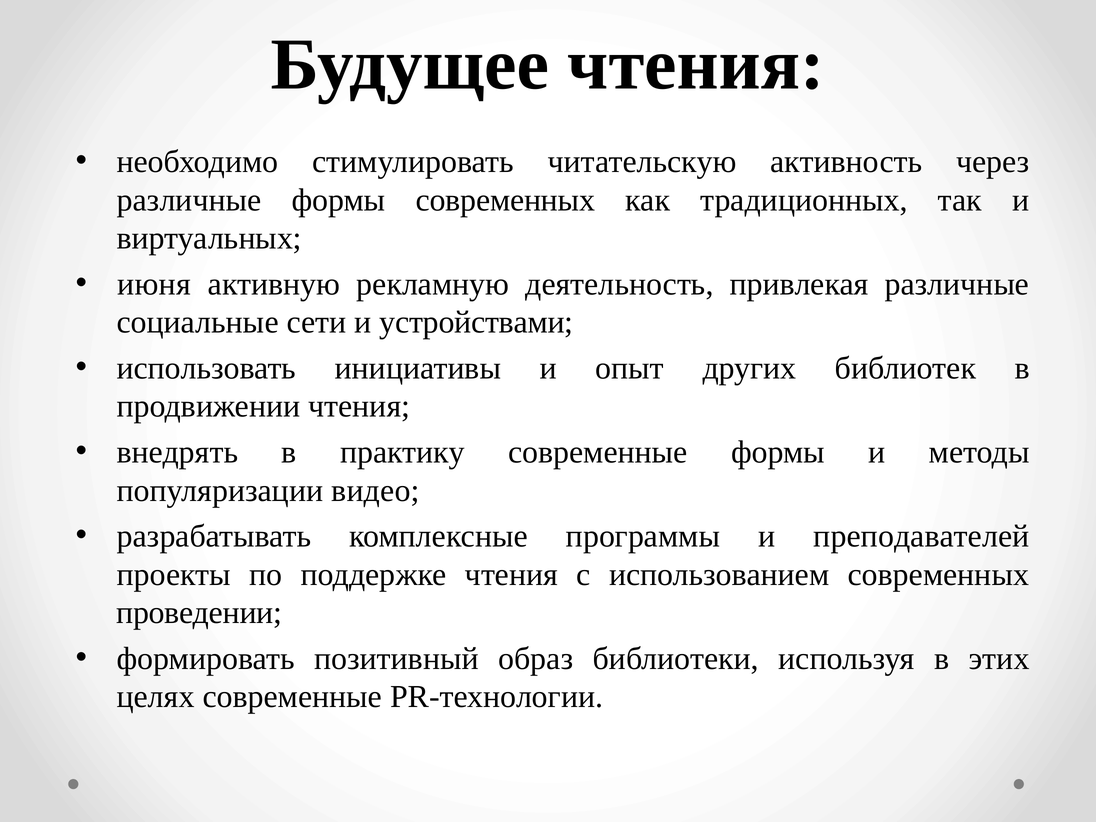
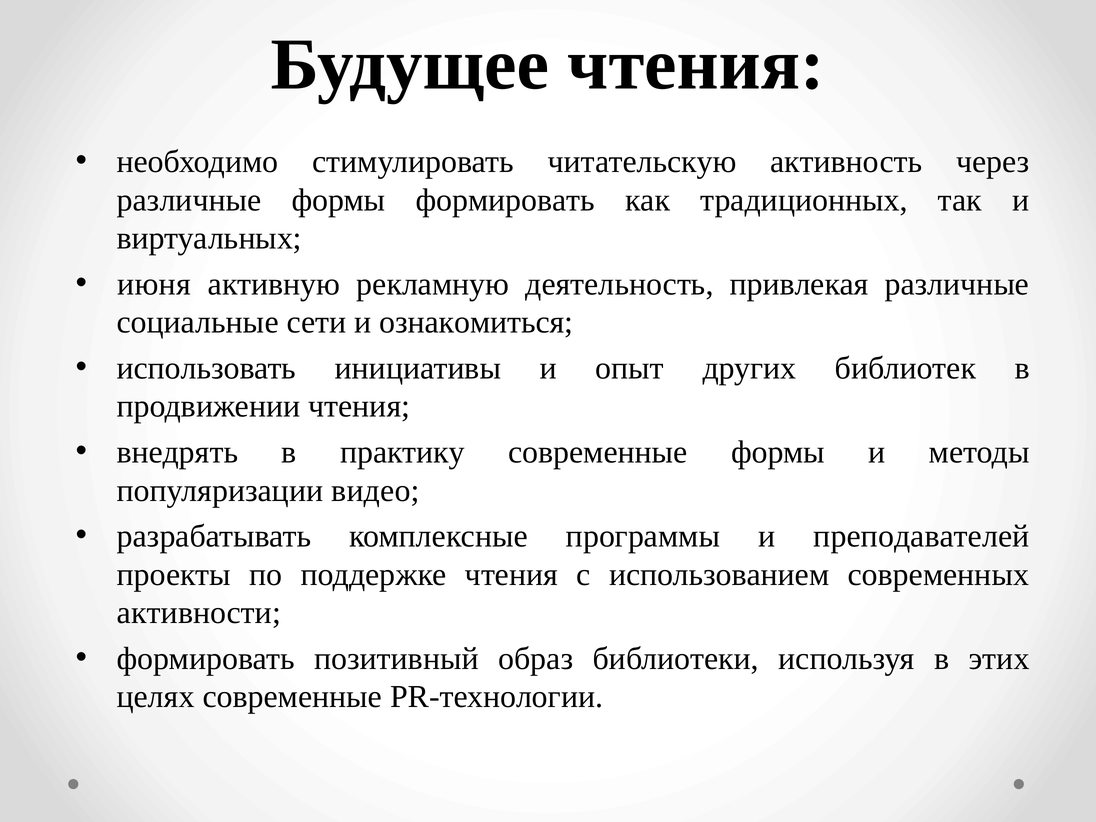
формы современных: современных -> формировать
устройствами: устройствами -> ознакомиться
проведении: проведении -> активности
